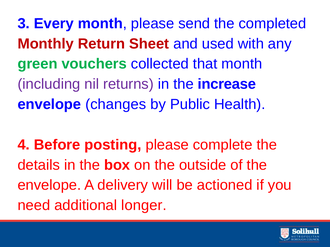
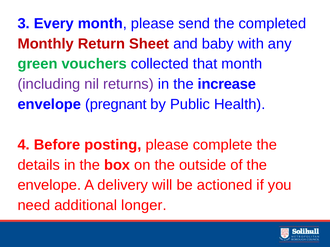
used: used -> baby
changes: changes -> pregnant
